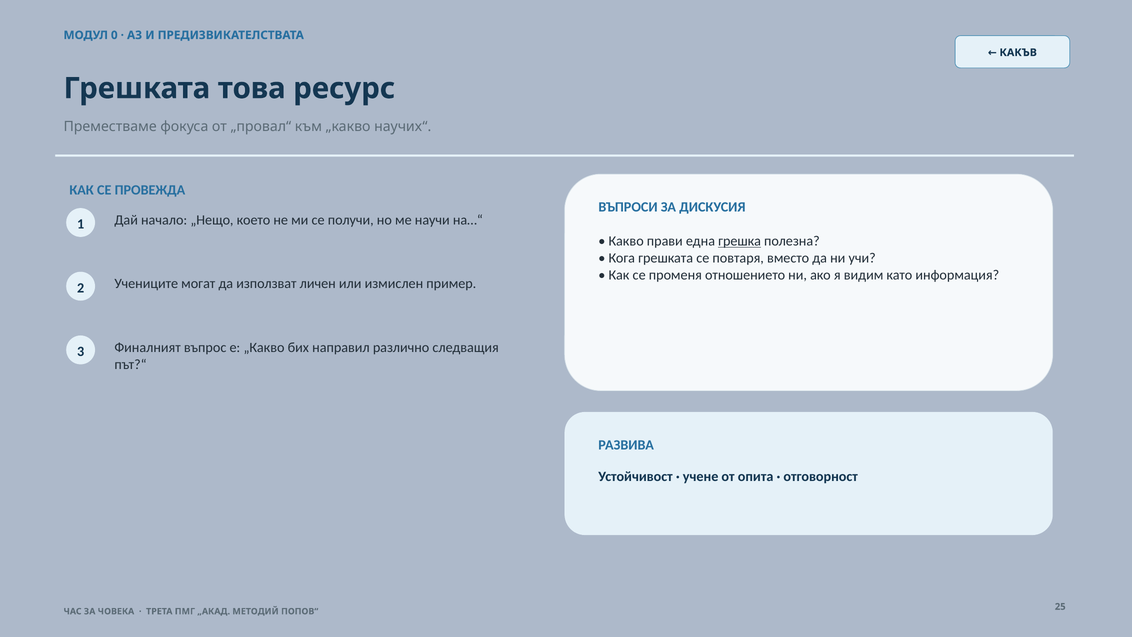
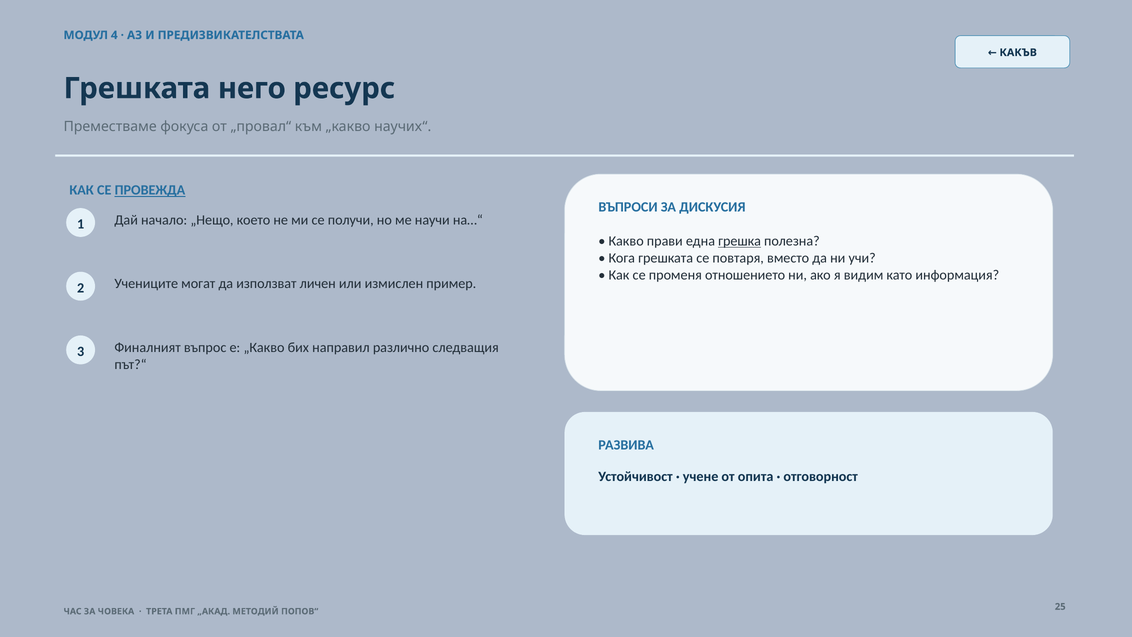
0: 0 -> 4
това: това -> него
ПРОВЕЖДА underline: none -> present
